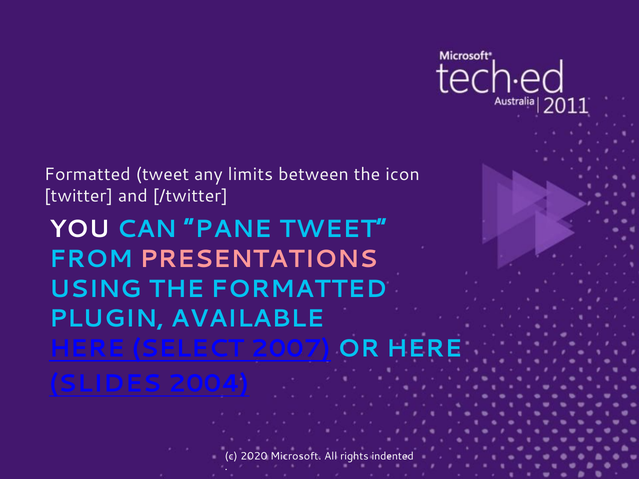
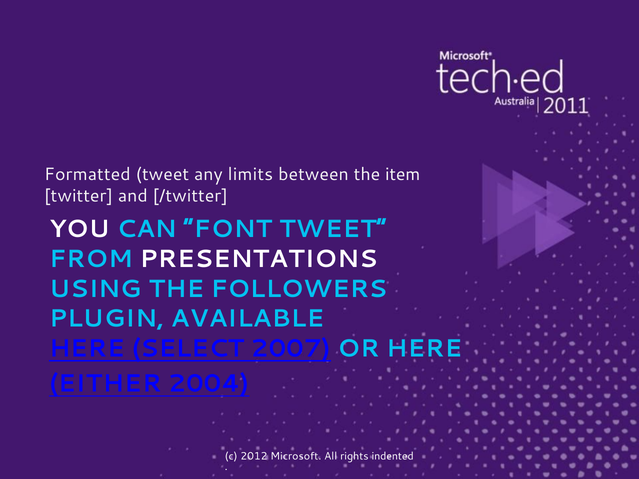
icon: icon -> item
PANE: PANE -> FONT
PRESENTATIONS colour: pink -> white
THE FORMATTED: FORMATTED -> FOLLOWERS
SLIDES: SLIDES -> EITHER
2020: 2020 -> 2012
